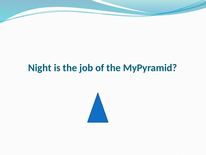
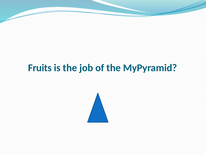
Night: Night -> Fruits
